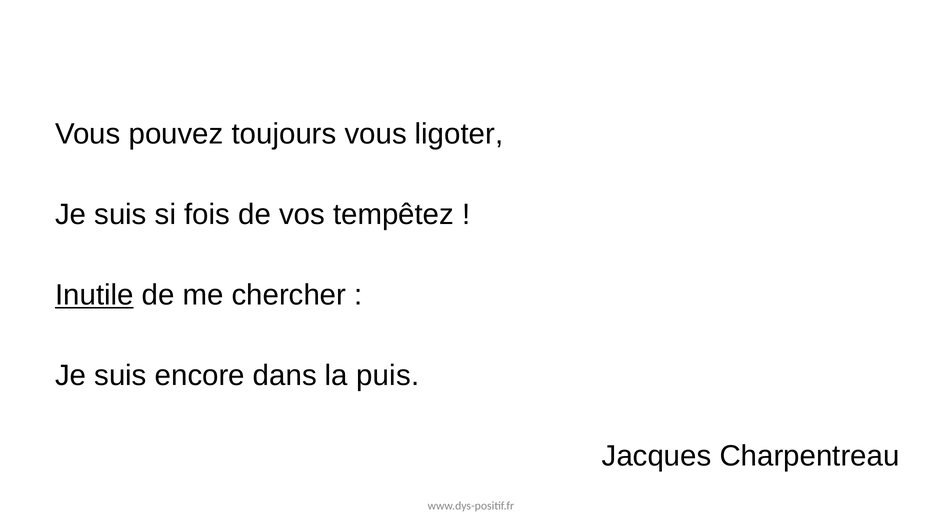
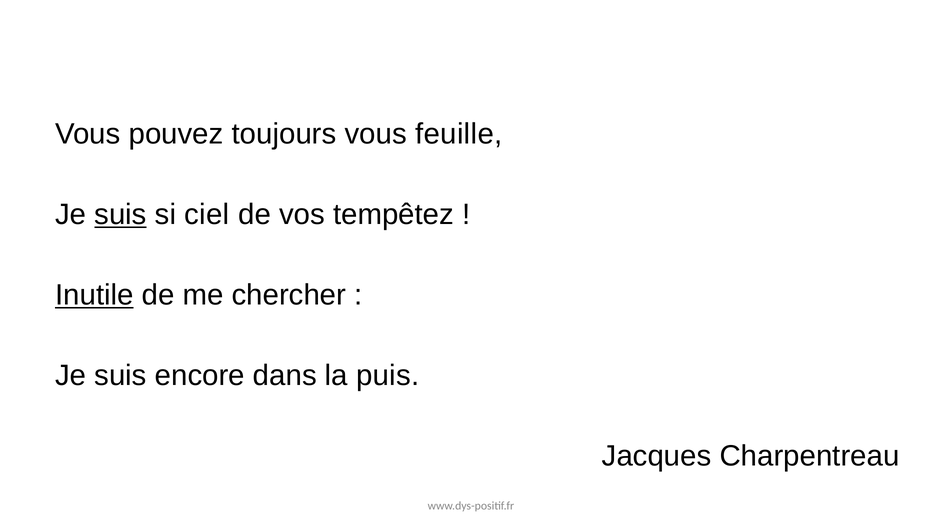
ligoter: ligoter -> feuille
suis at (121, 215) underline: none -> present
fois: fois -> ciel
